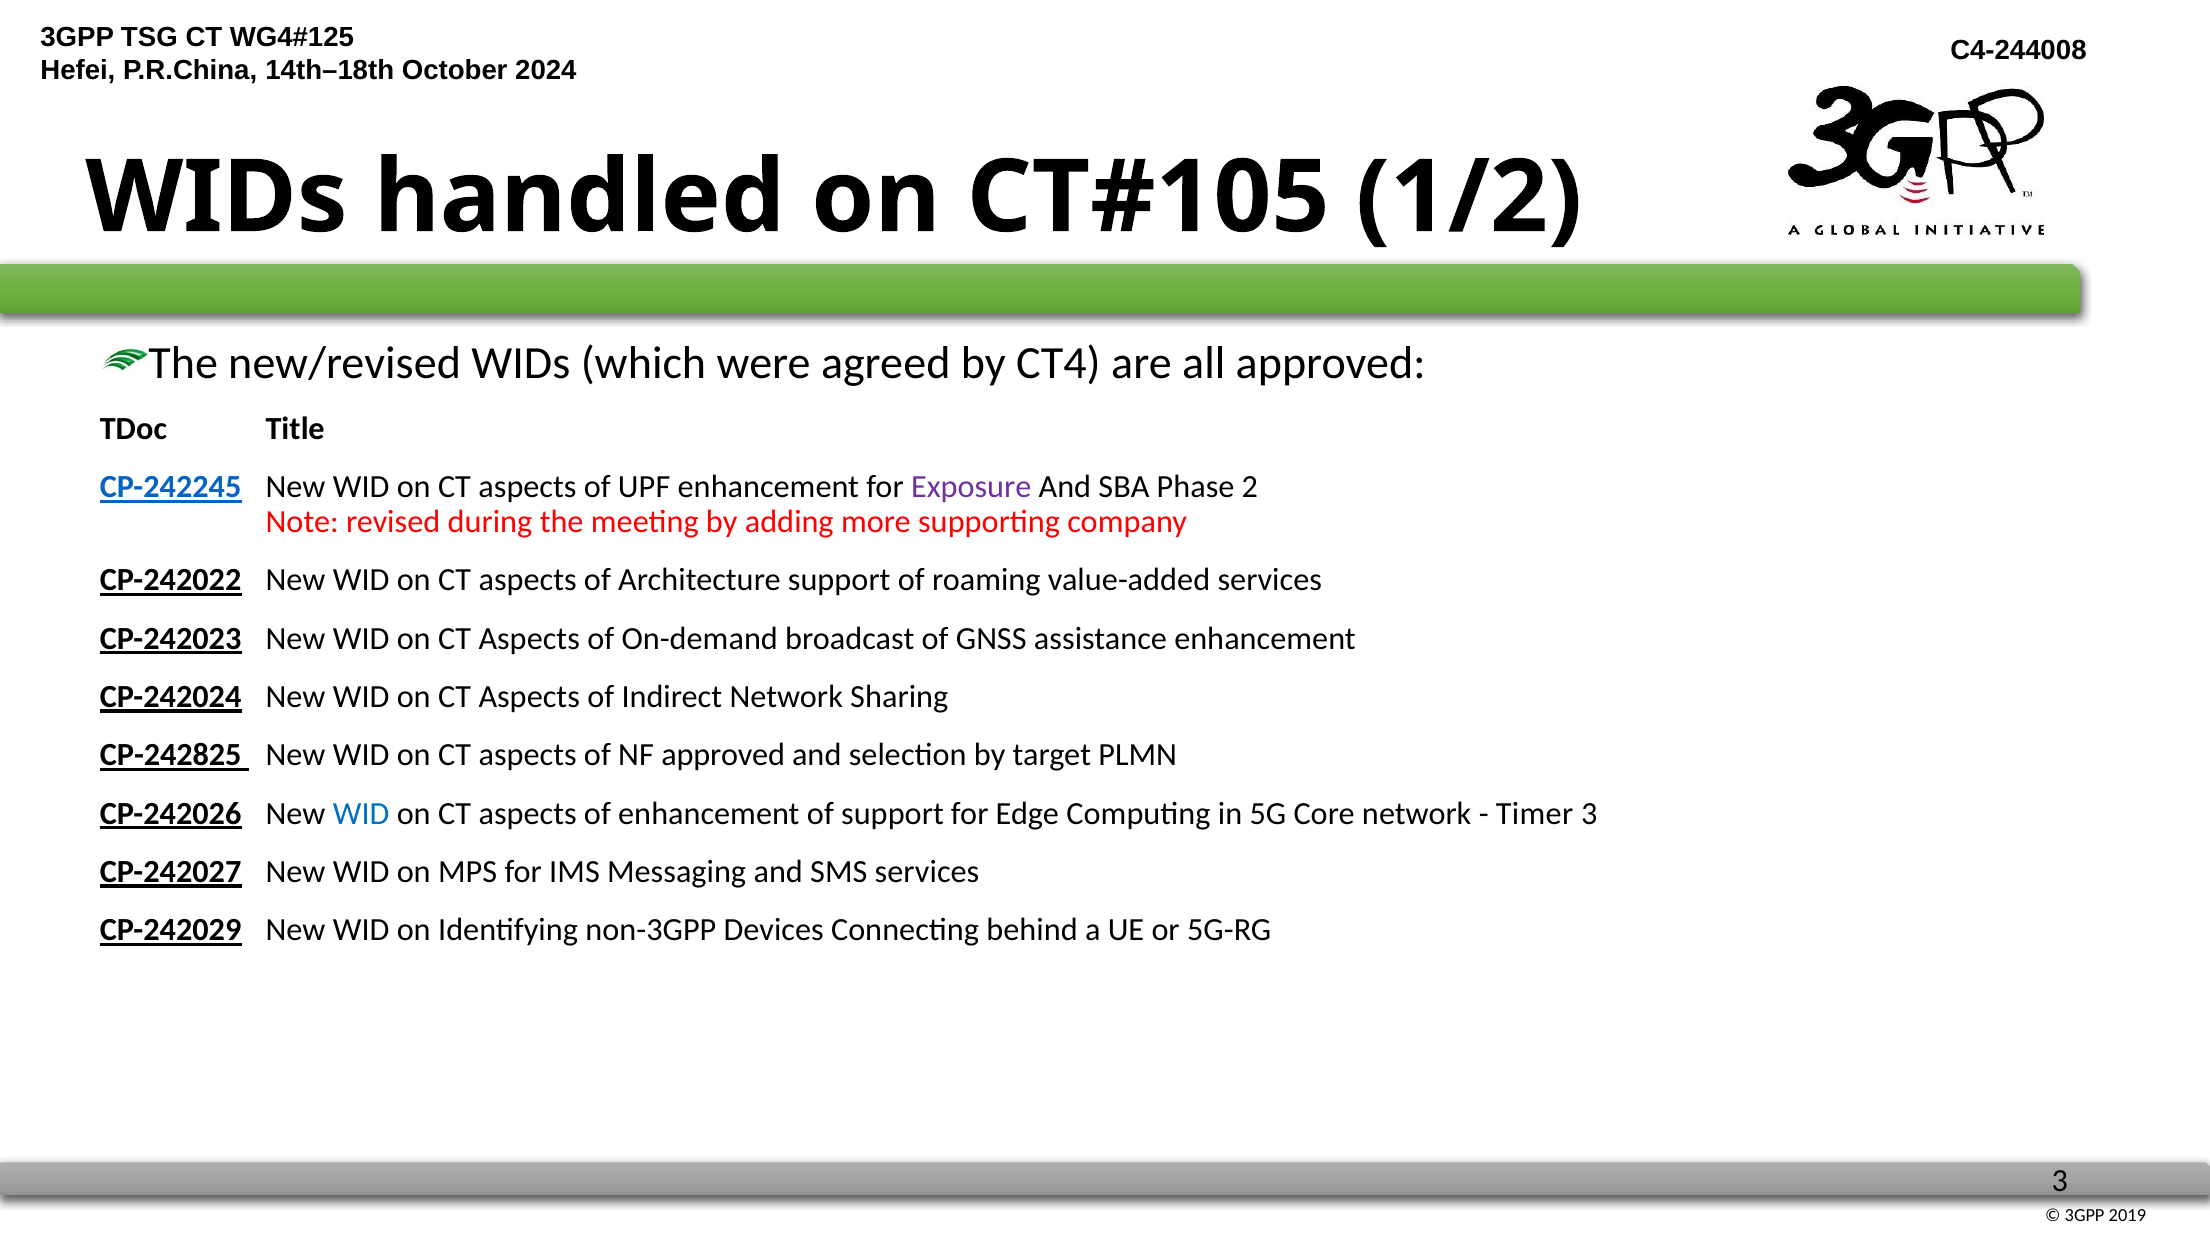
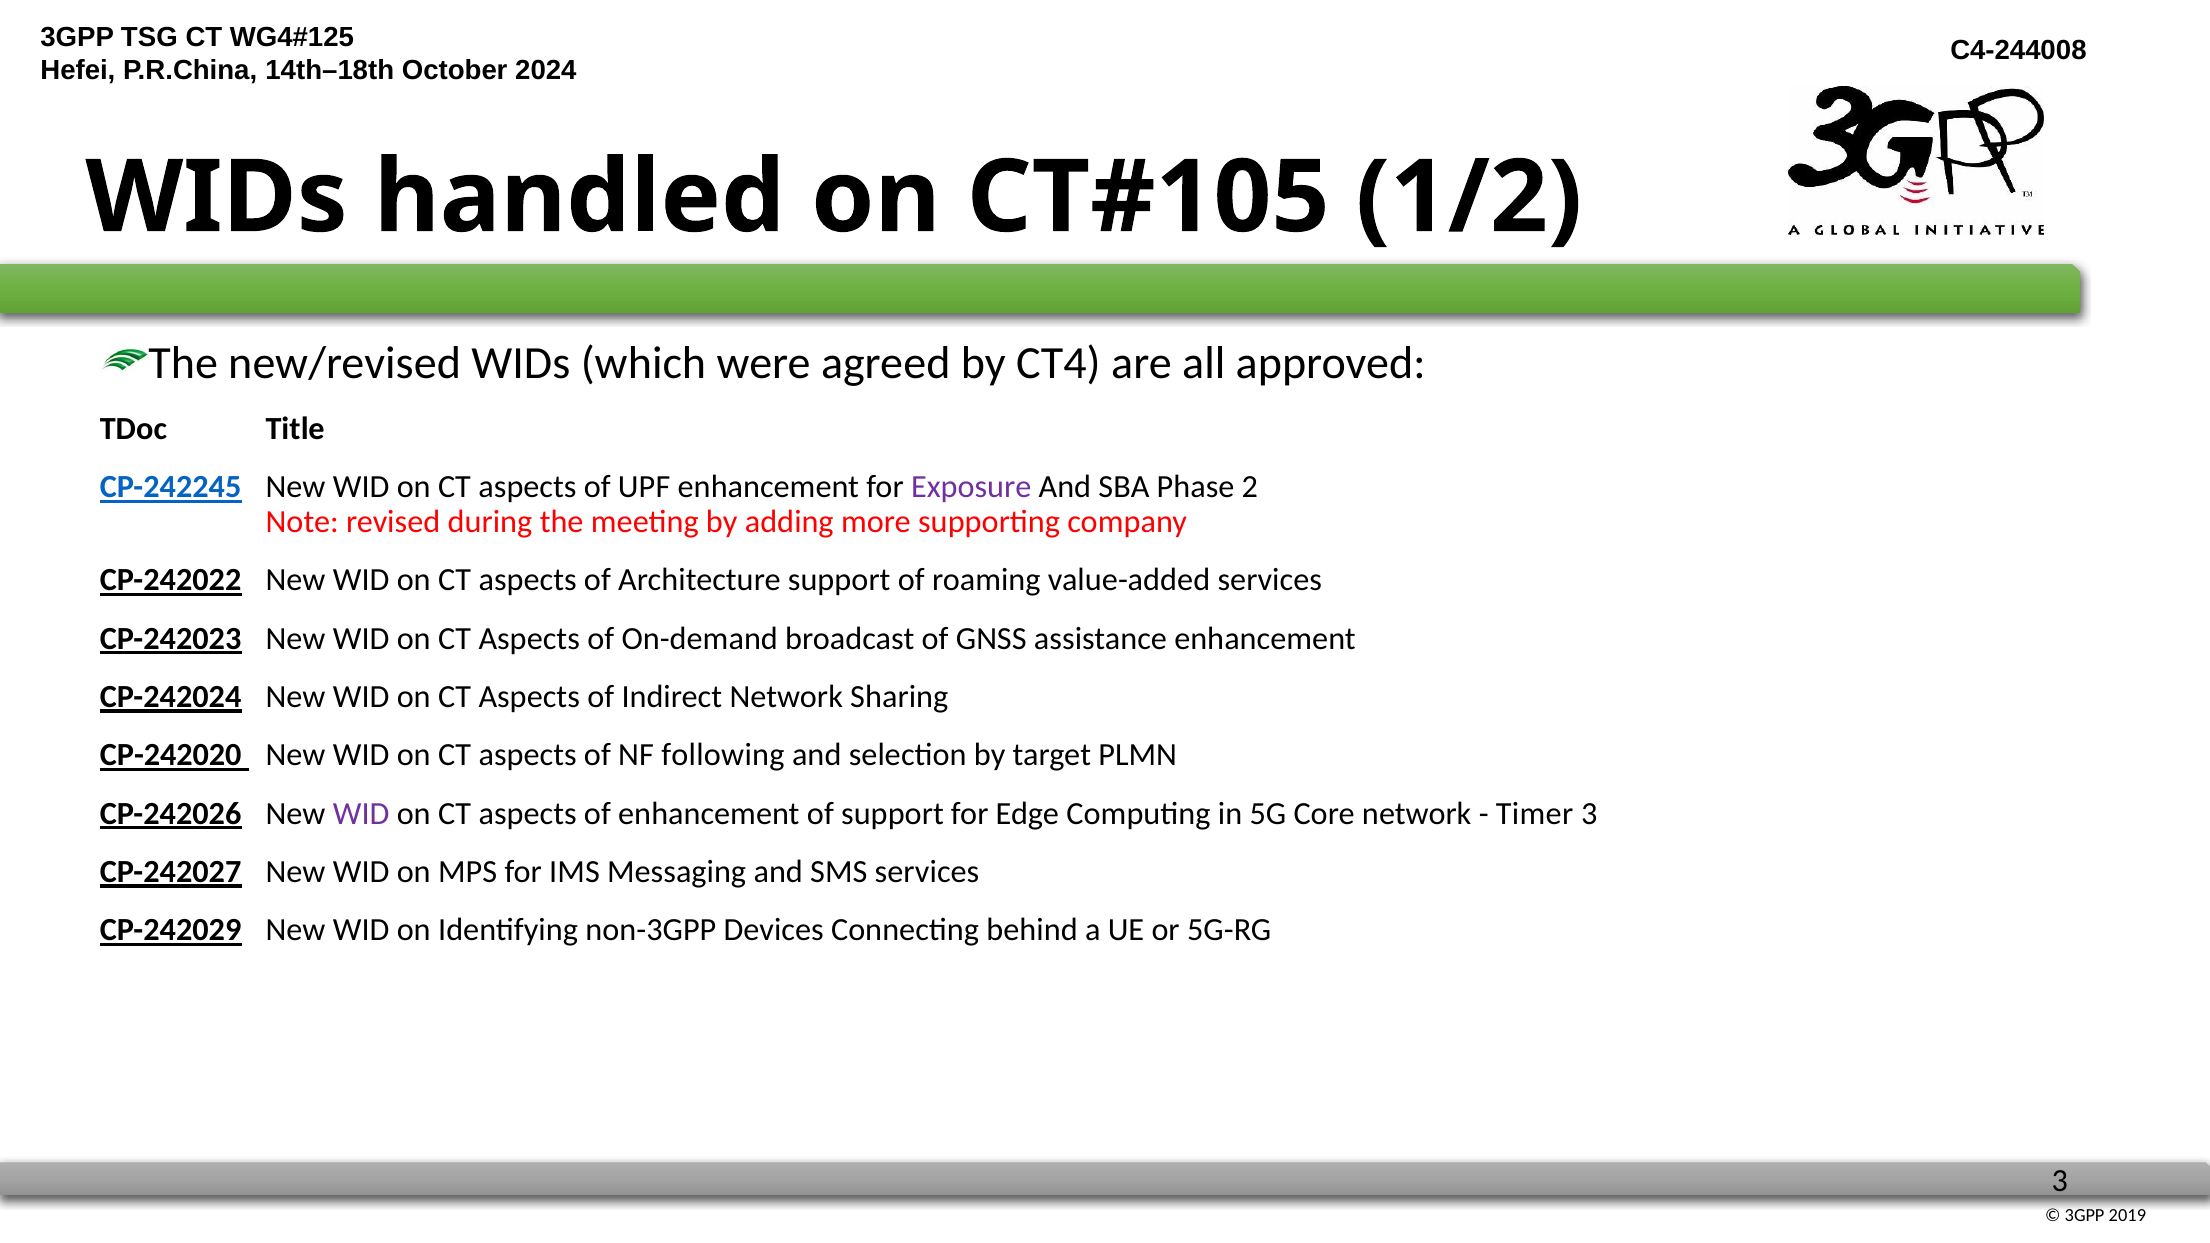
CP-242825: CP-242825 -> CP-242020
NF approved: approved -> following
WID at (361, 814) colour: blue -> purple
